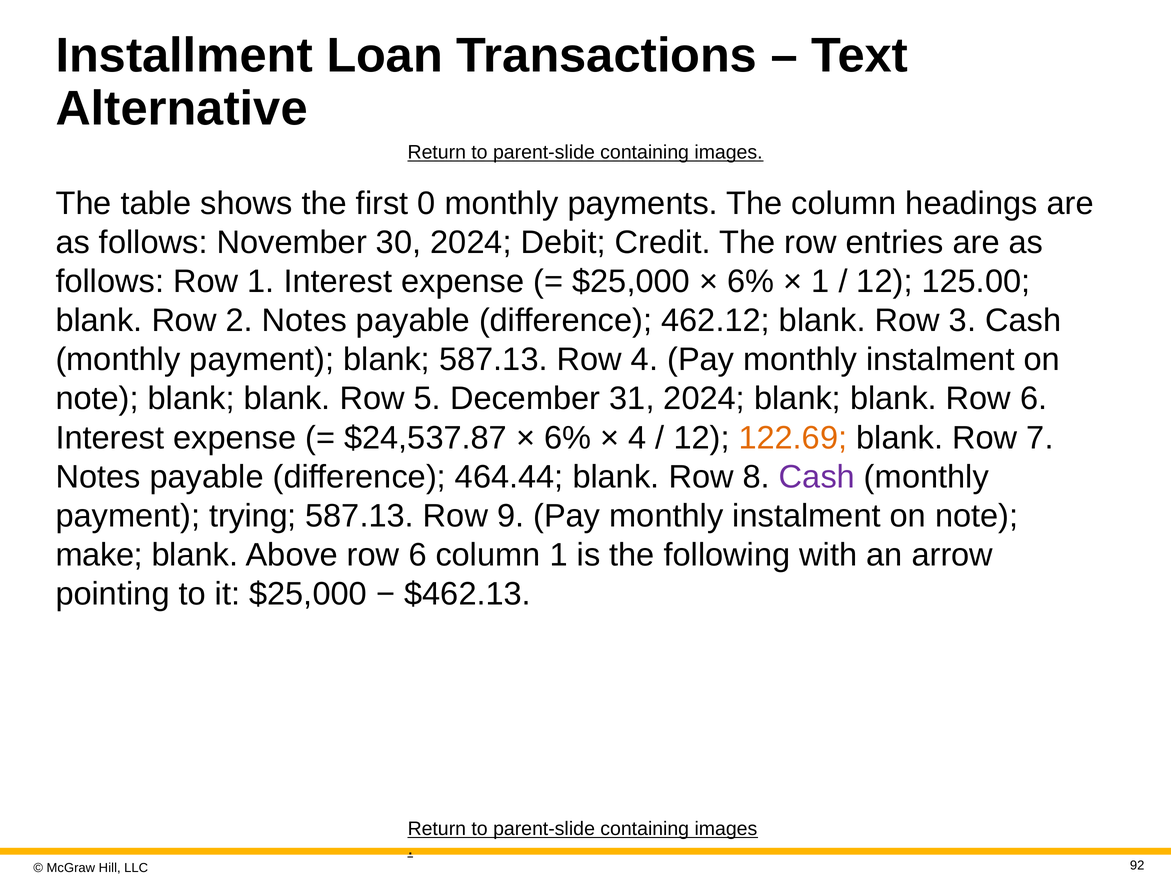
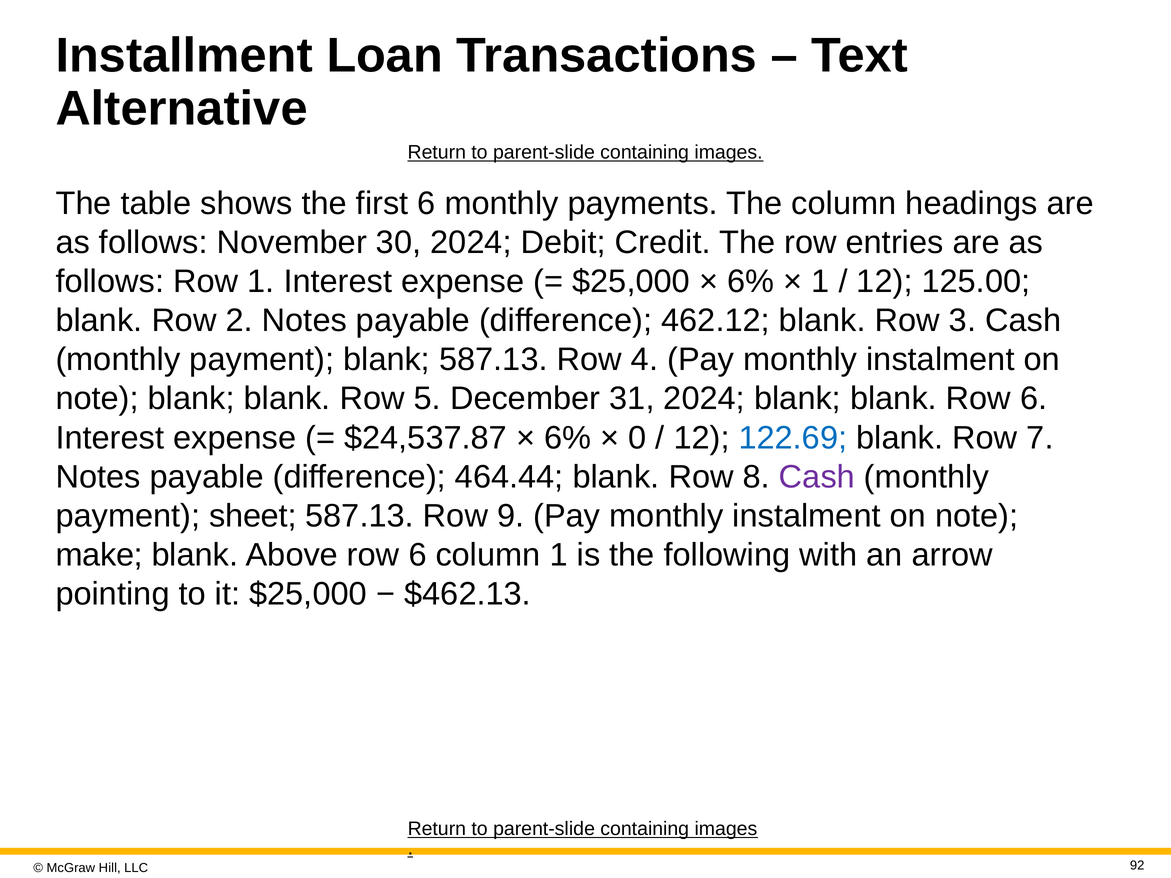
first 0: 0 -> 6
4 at (637, 438): 4 -> 0
122.69 colour: orange -> blue
trying: trying -> sheet
